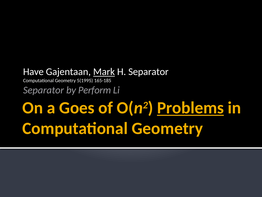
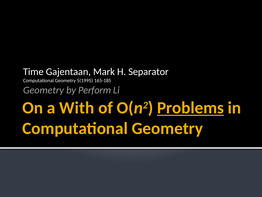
Have: Have -> Time
Mark underline: present -> none
Separator at (44, 90): Separator -> Geometry
Goes: Goes -> With
